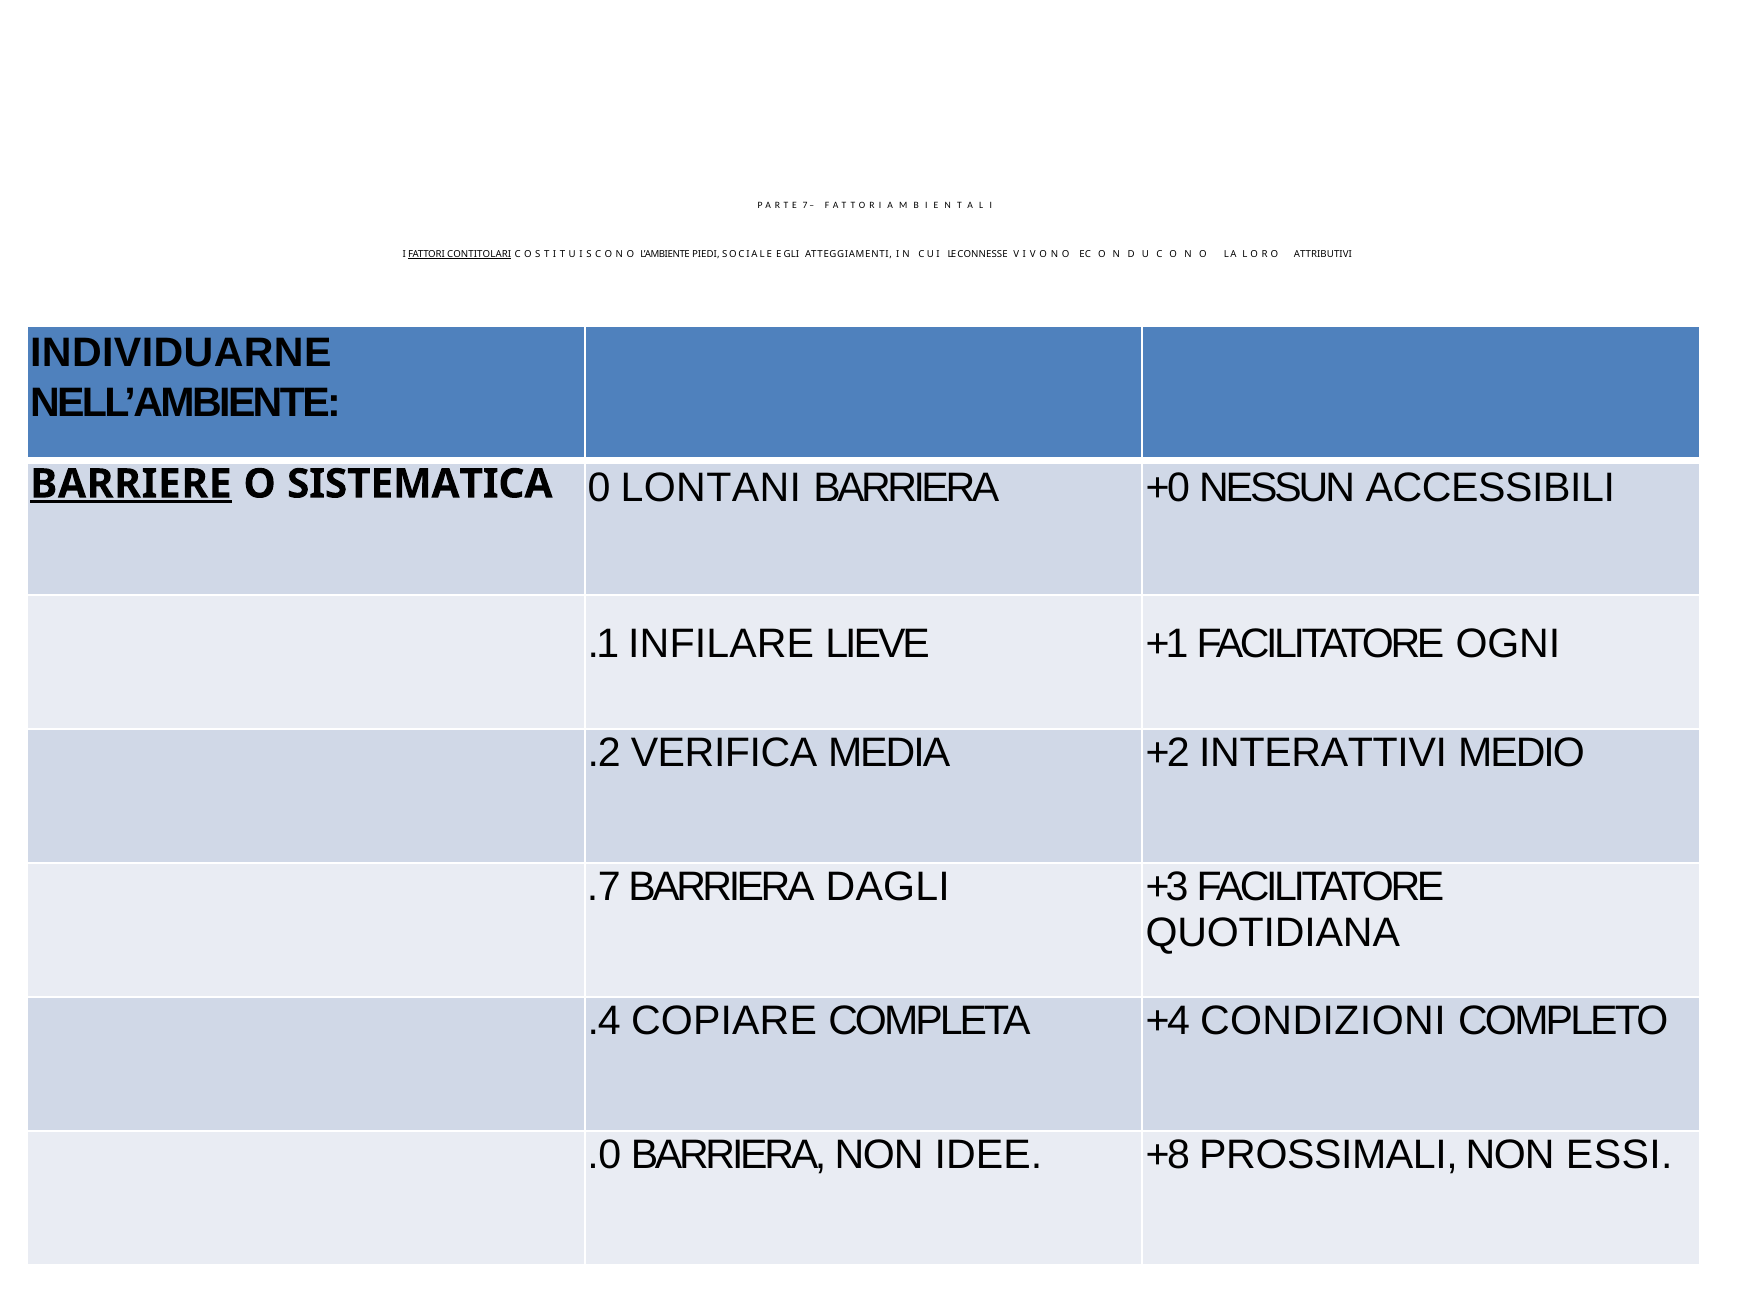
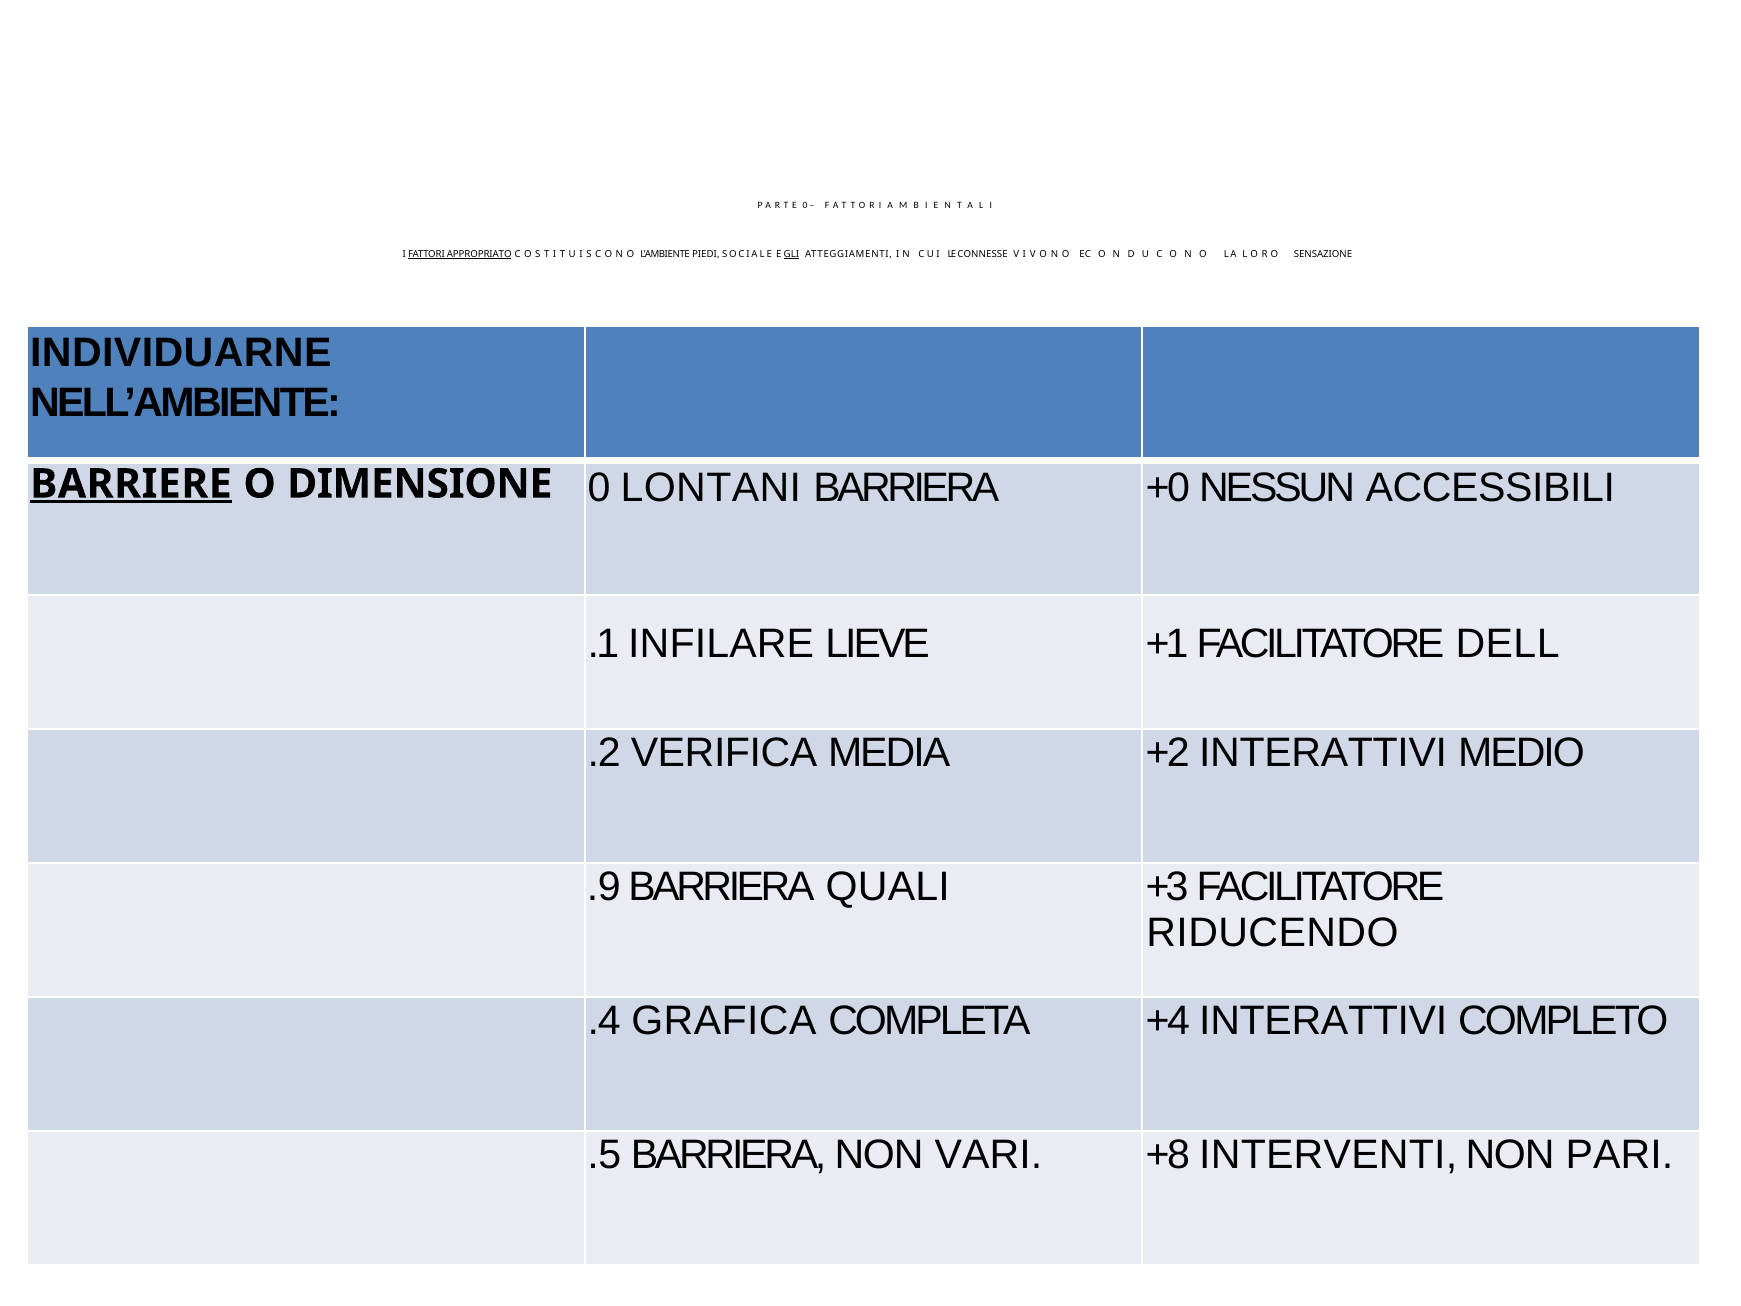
E 7: 7 -> 0
CONTITOLARI: CONTITOLARI -> APPROPRIATO
GLI underline: none -> present
ATTRIBUTIVI: ATTRIBUTIVI -> SENSAZIONE
SISTEMATICA: SISTEMATICA -> DIMENSIONE
OGNI: OGNI -> DELL
.7: .7 -> .9
DAGLI: DAGLI -> QUALI
QUOTIDIANA: QUOTIDIANA -> RIDUCENDO
COPIARE: COPIARE -> GRAFICA
+4 CONDIZIONI: CONDIZIONI -> INTERATTIVI
.0: .0 -> .5
IDEE: IDEE -> VARI
PROSSIMALI: PROSSIMALI -> INTERVENTI
ESSI: ESSI -> PARI
